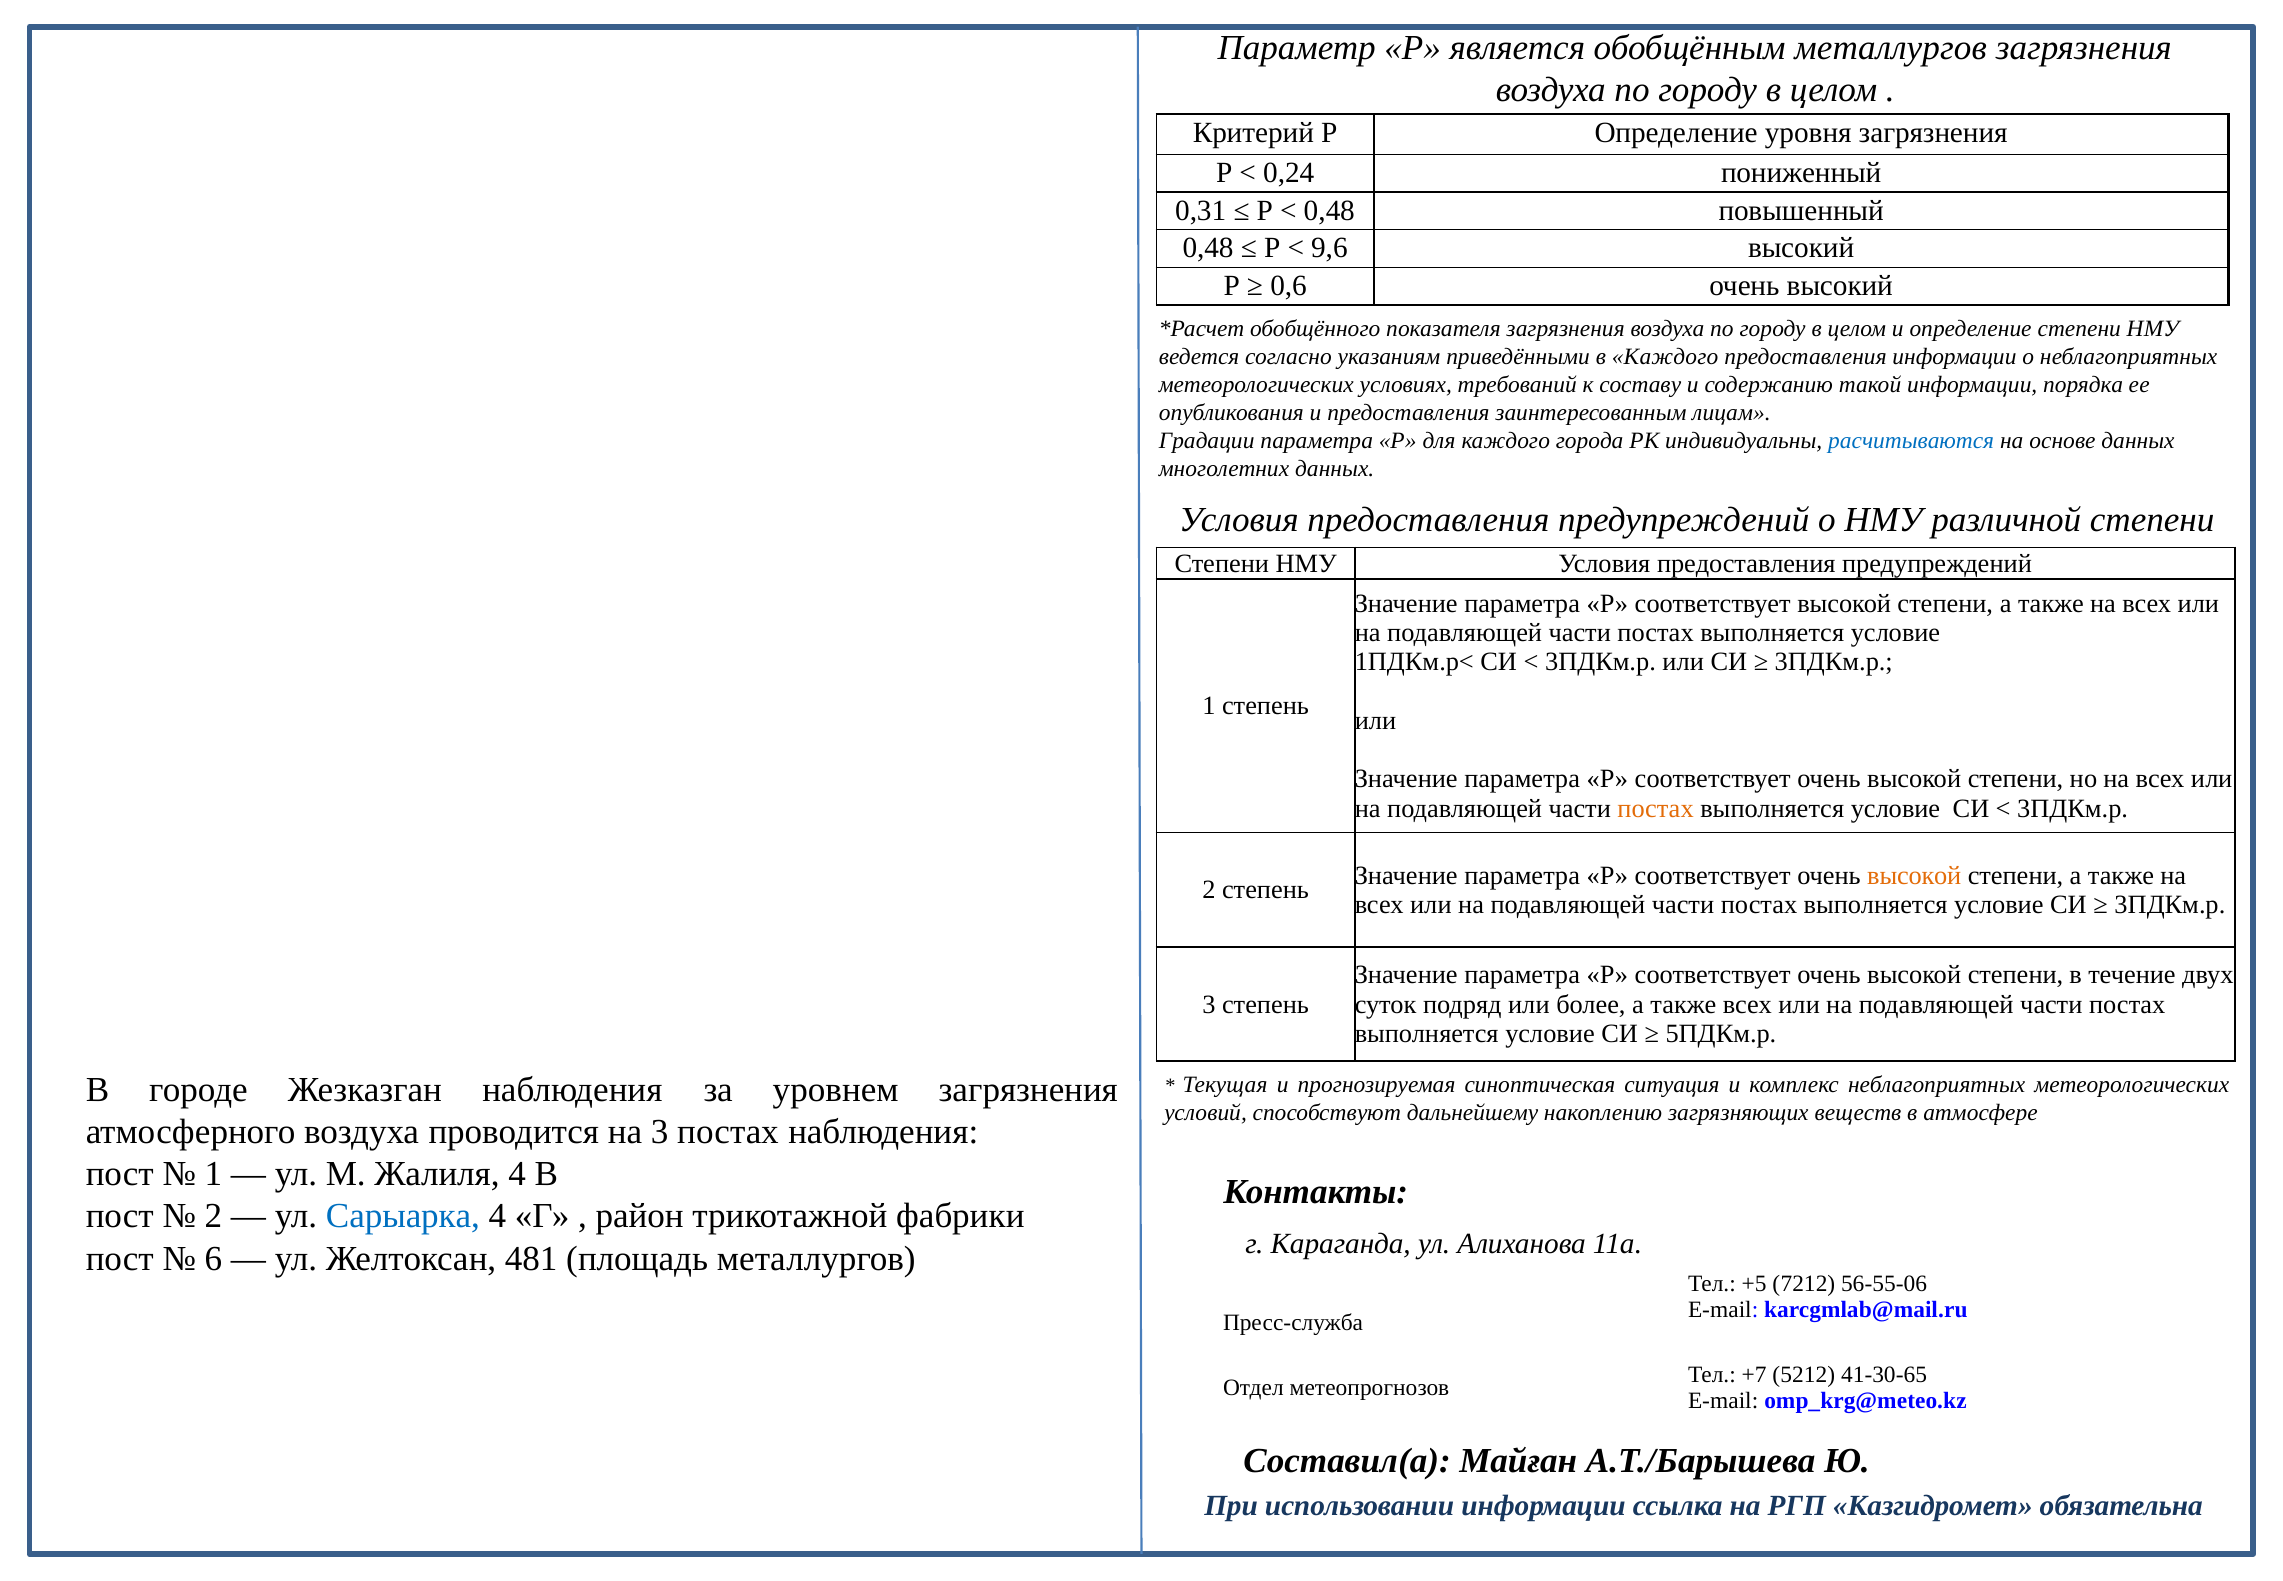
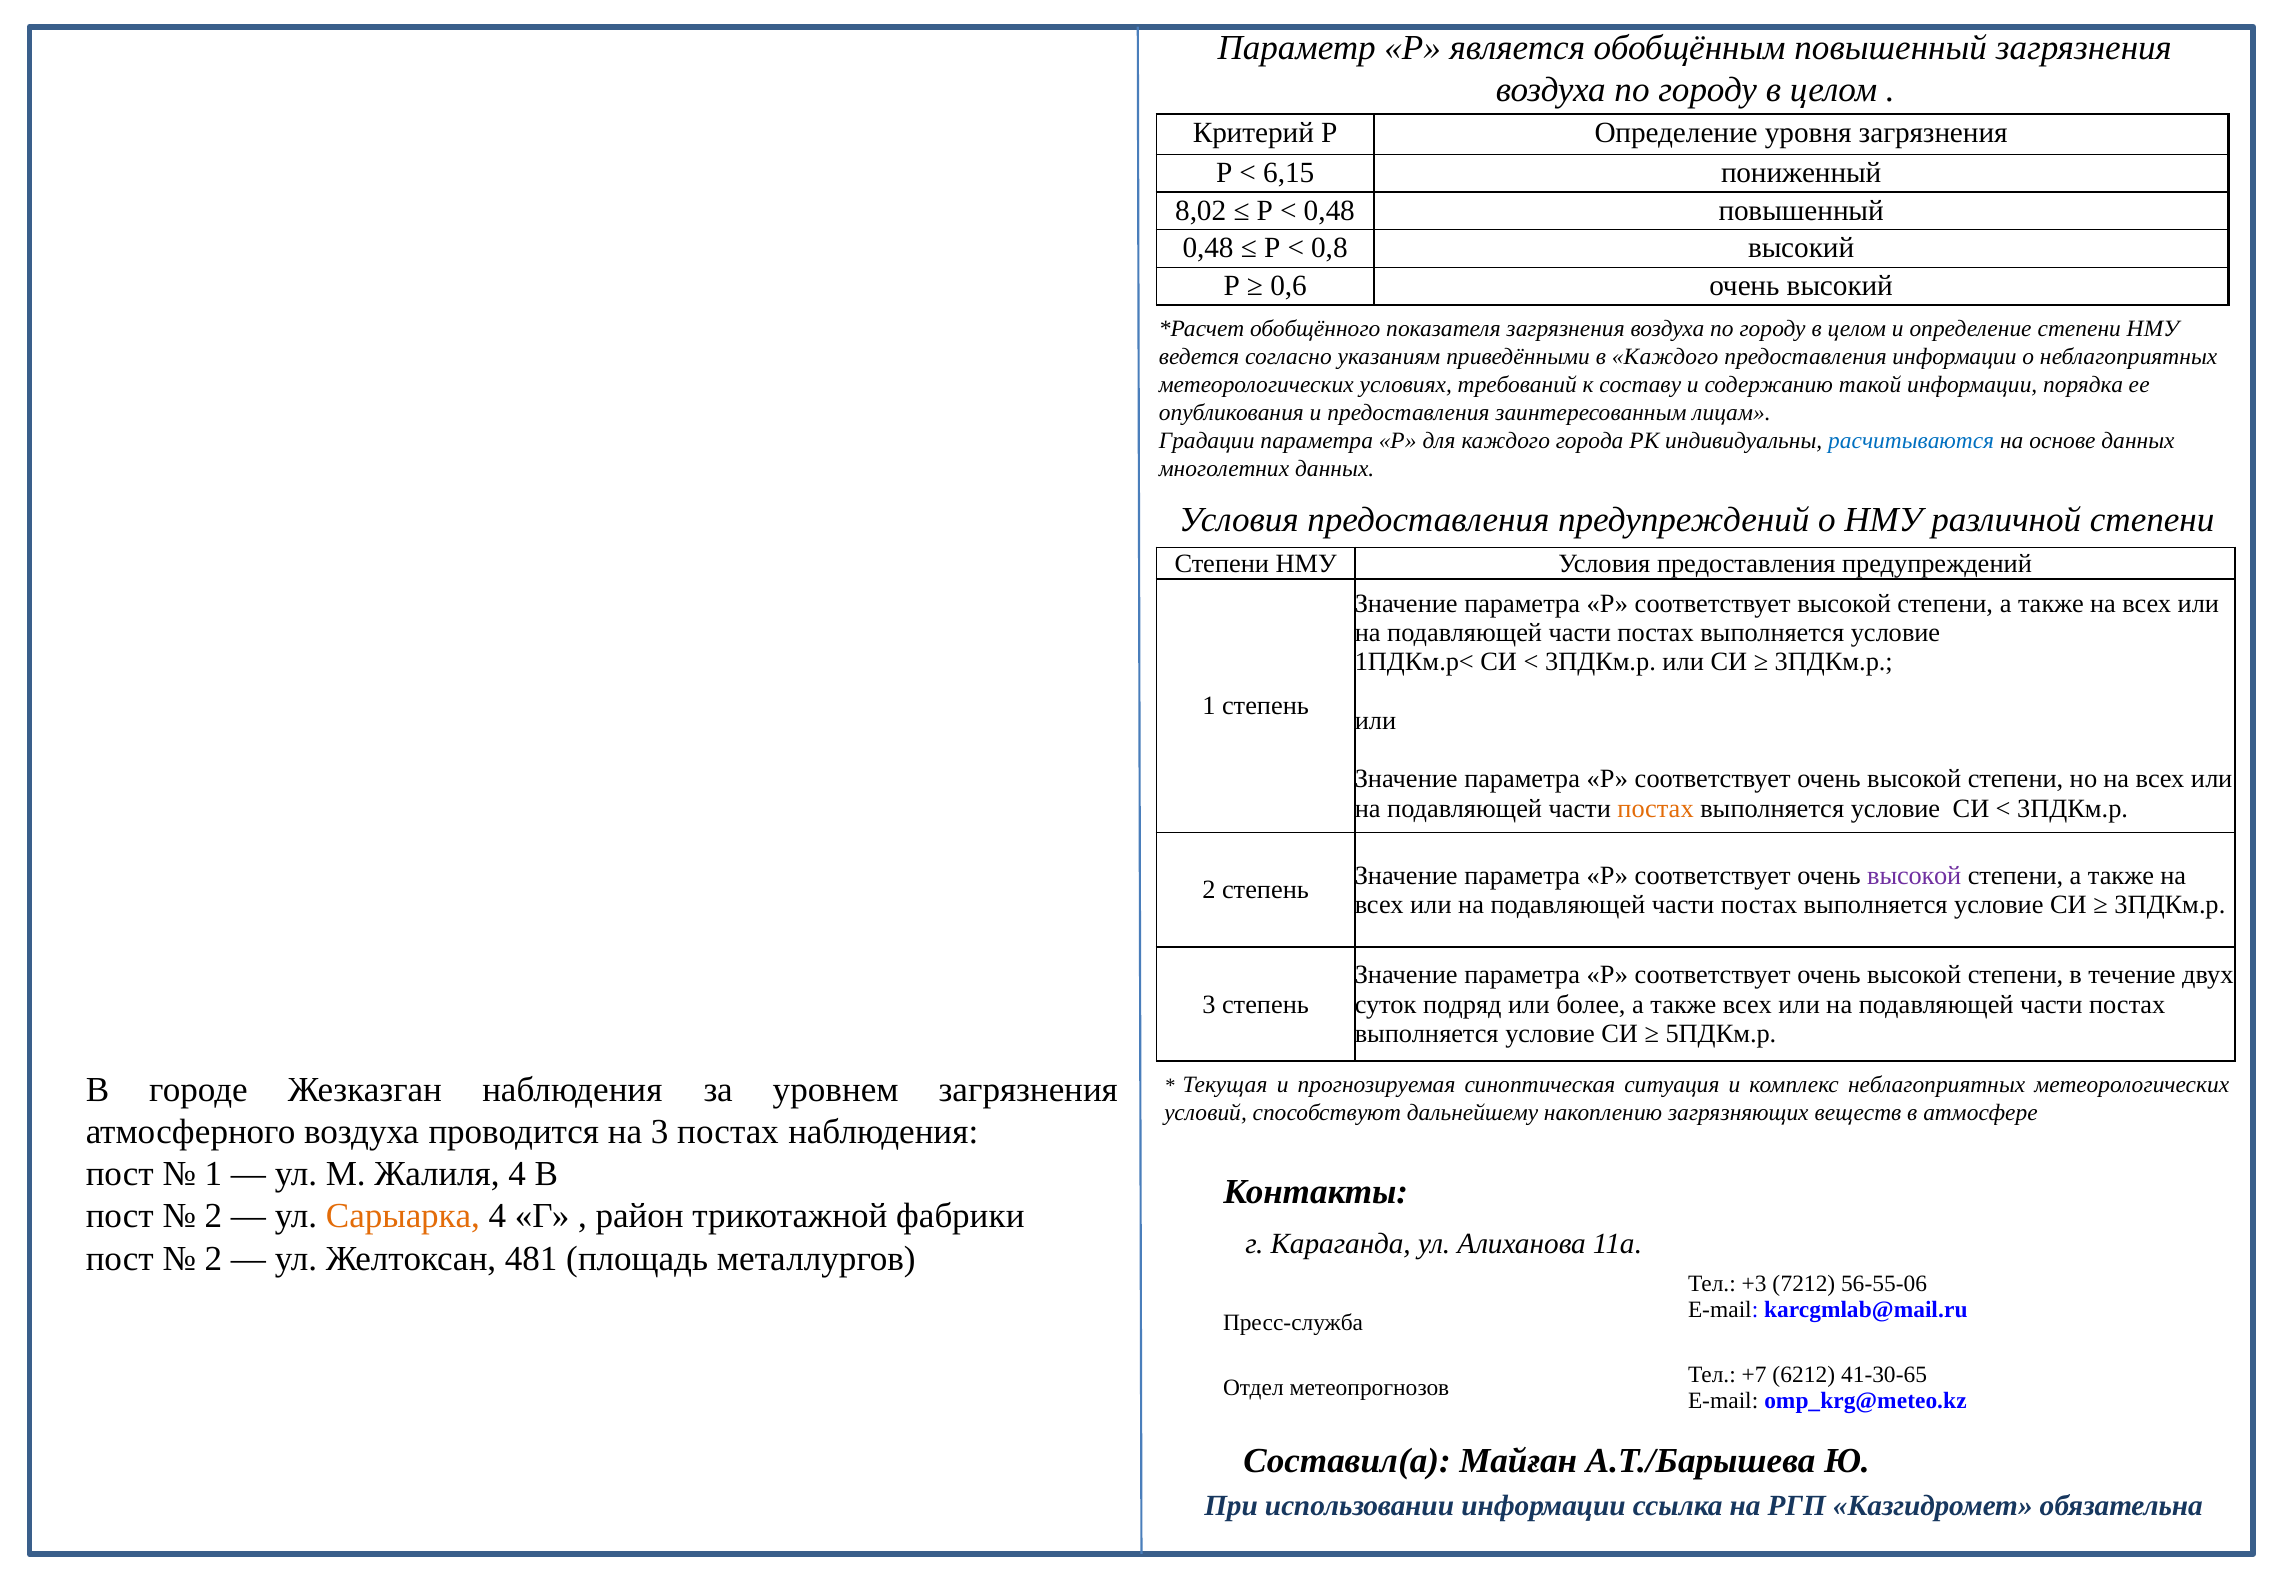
обобщённым металлургов: металлургов -> повышенный
0,24: 0,24 -> 6,15
0,31: 0,31 -> 8,02
9,6: 9,6 -> 0,8
высокой at (1914, 875) colour: orange -> purple
Сарыарка colour: blue -> orange
6 at (213, 1258): 6 -> 2
+5: +5 -> +3
5212: 5212 -> 6212
